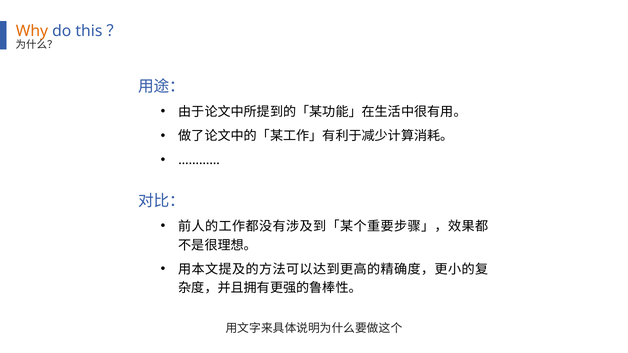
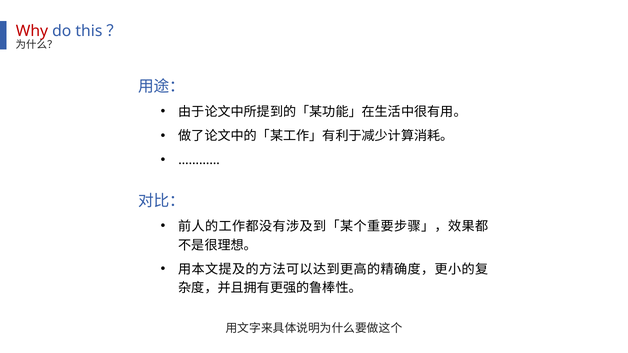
Why colour: orange -> red
